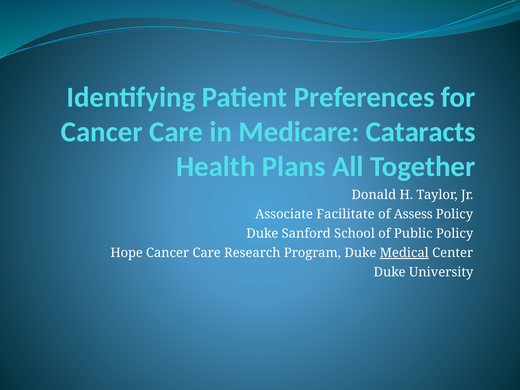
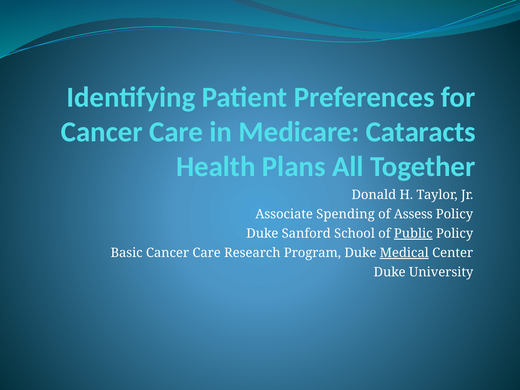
Facilitate: Facilitate -> Spending
Public underline: none -> present
Hope: Hope -> Basic
